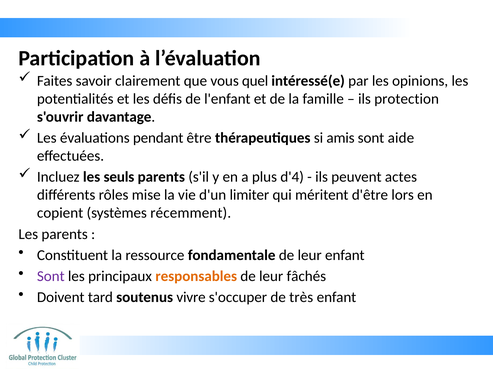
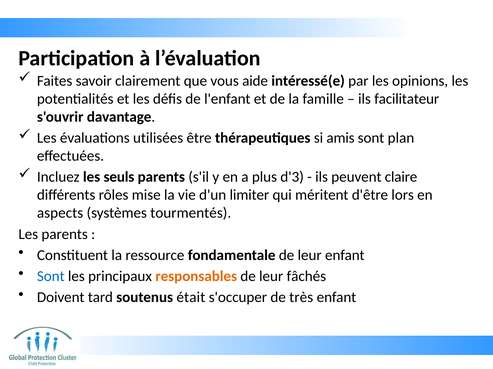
quel: quel -> aide
protection: protection -> facilitateur
pendant: pendant -> utilisées
aide: aide -> plan
d'4: d'4 -> d'3
actes: actes -> claire
copient: copient -> aspects
récemment: récemment -> tourmentés
Sont at (51, 277) colour: purple -> blue
vivre: vivre -> était
